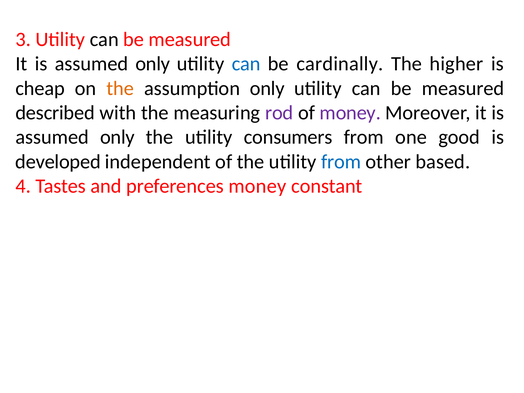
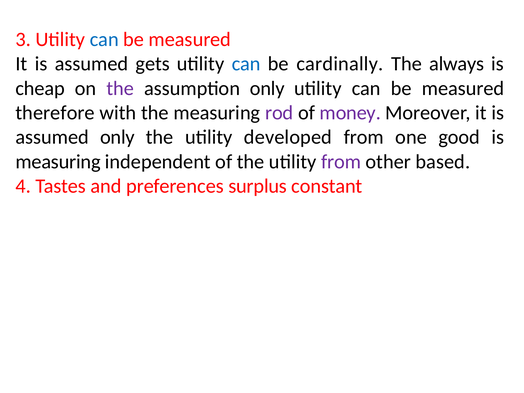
can at (104, 39) colour: black -> blue
only at (153, 64): only -> gets
higher: higher -> always
the at (120, 88) colour: orange -> purple
described: described -> therefore
consumers: consumers -> developed
developed at (58, 162): developed -> measuring
from at (341, 162) colour: blue -> purple
preferences money: money -> surplus
